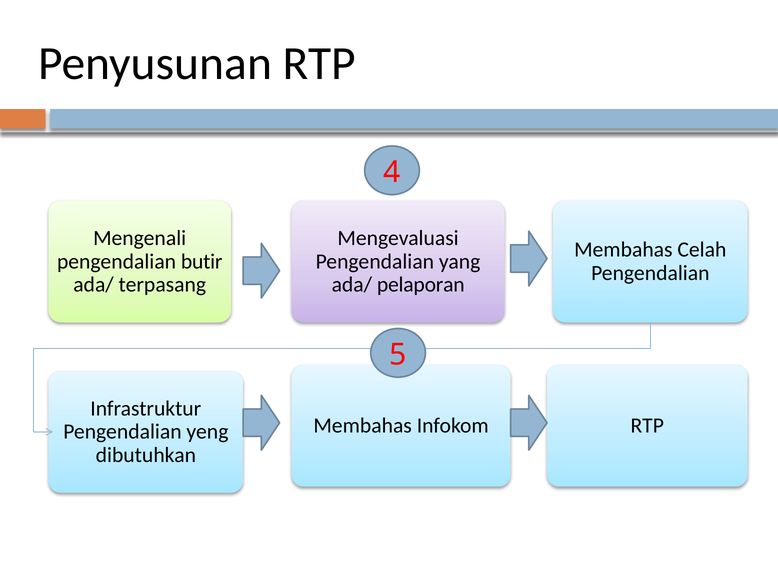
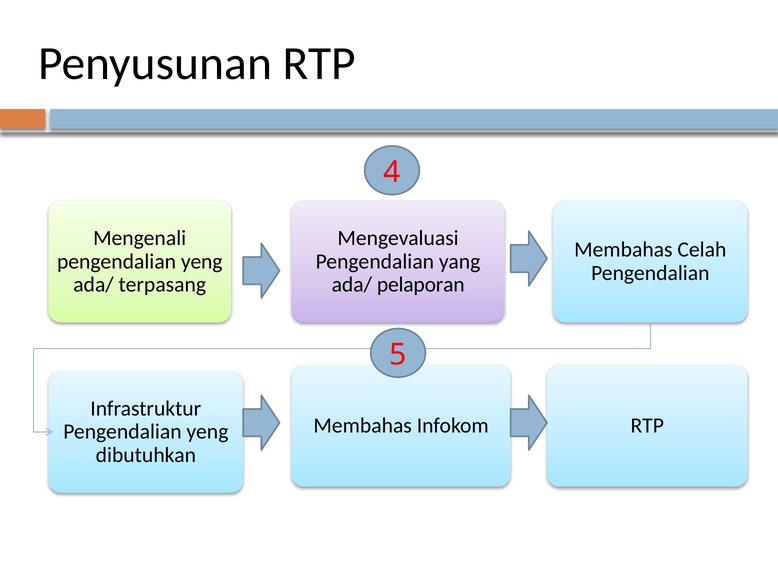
butir at (202, 261): butir -> yeng
